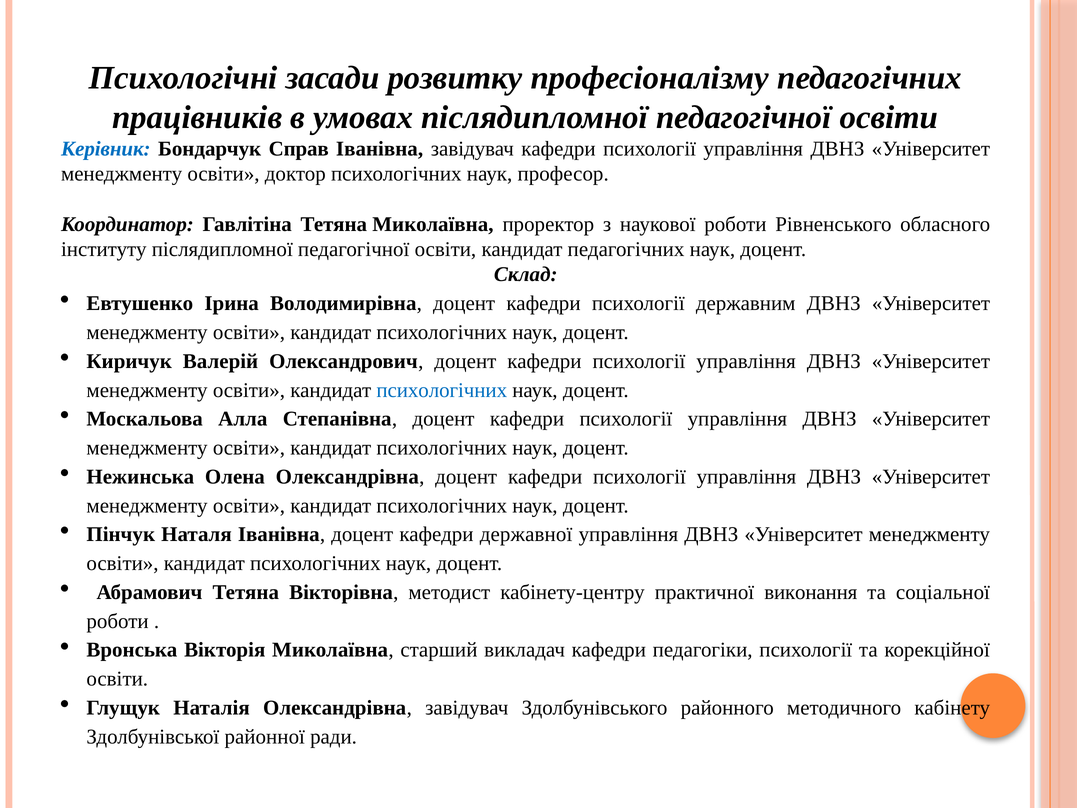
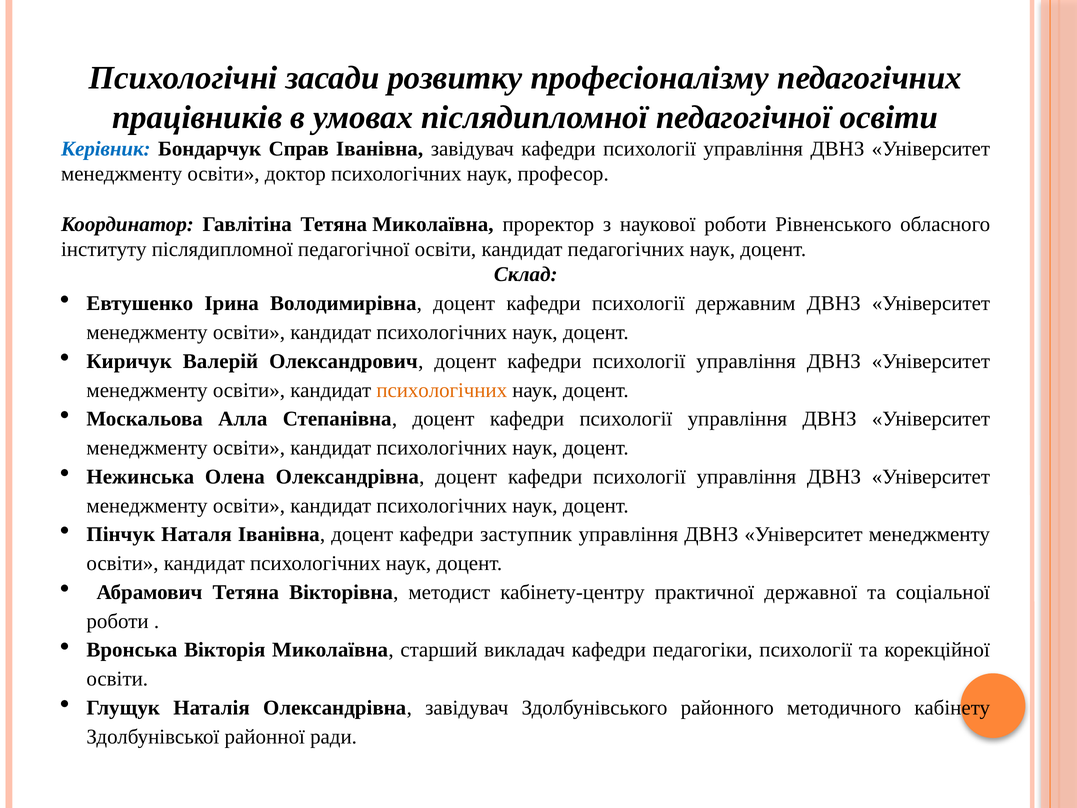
психологічних at (442, 390) colour: blue -> orange
державної: державної -> заступник
виконання: виконання -> державної
